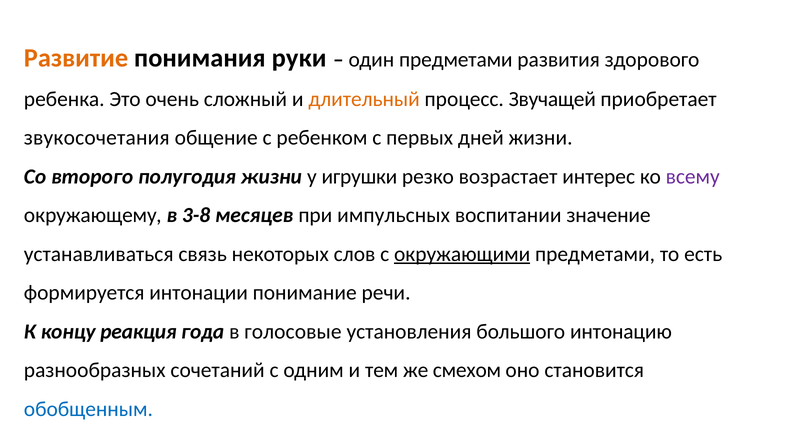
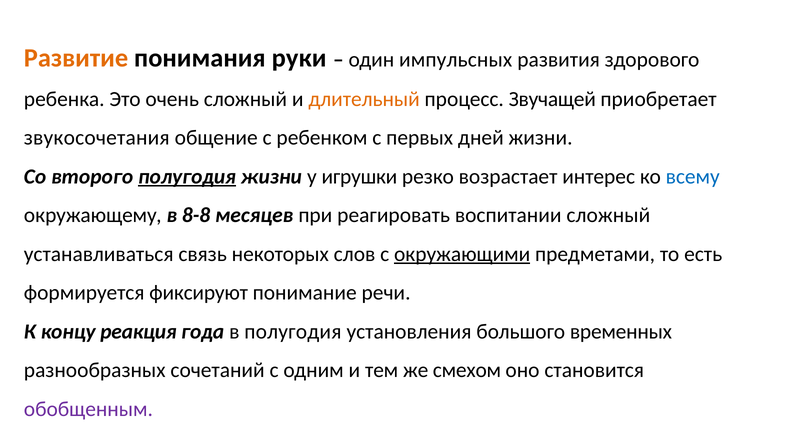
один предметами: предметами -> импульсных
полугодия at (187, 176) underline: none -> present
всему colour: purple -> blue
3-8: 3-8 -> 8-8
импульсных: импульсных -> реагировать
воспитании значение: значение -> сложный
интонации: интонации -> фиксируют
в голосовые: голосовые -> полугодия
интонацию: интонацию -> временных
обобщенным colour: blue -> purple
